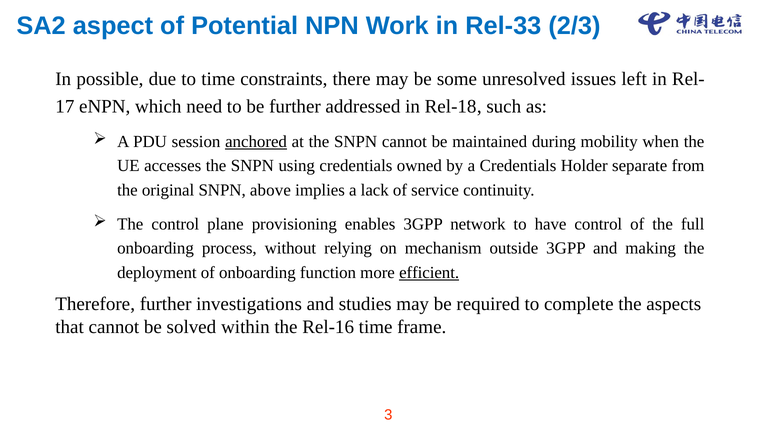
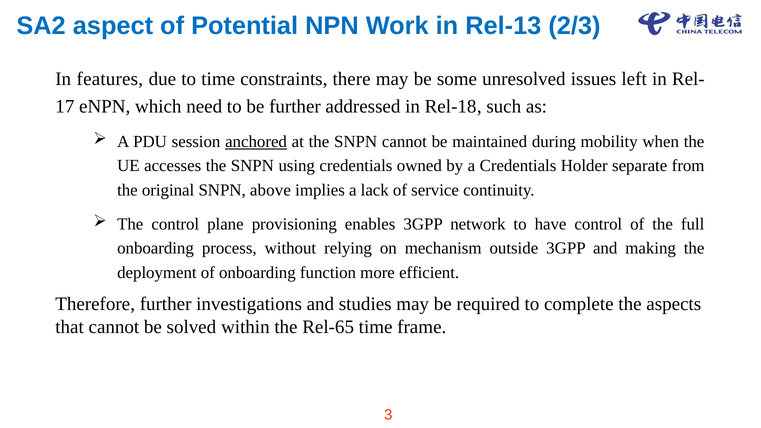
Rel-33: Rel-33 -> Rel-13
possible: possible -> features
efficient underline: present -> none
Rel-16: Rel-16 -> Rel-65
